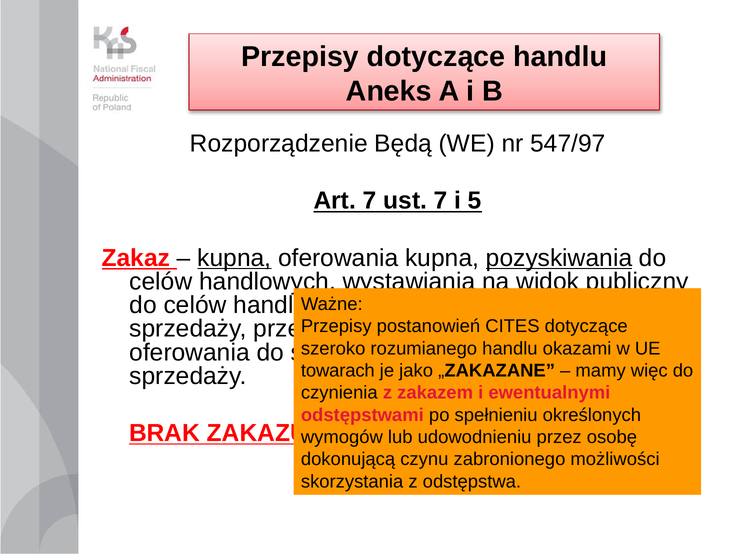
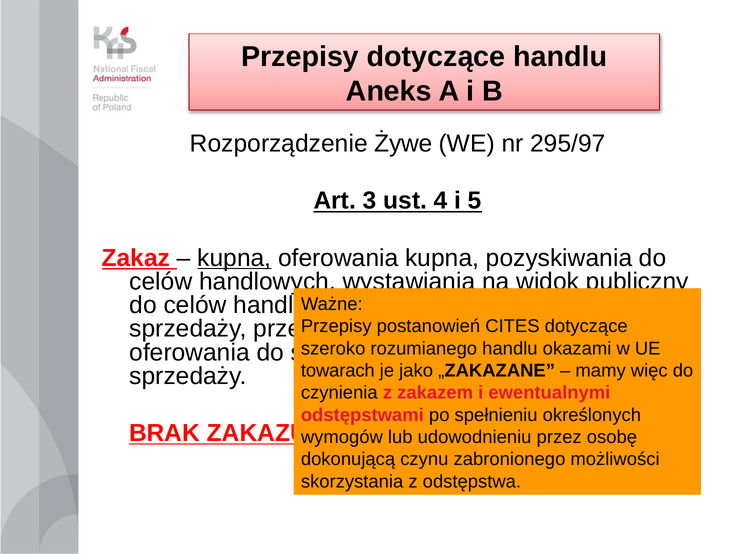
Będą: Będą -> Żywe
547/97: 547/97 -> 295/97
Art 7: 7 -> 3
ust 7: 7 -> 4
pozyskiwania underline: present -> none
